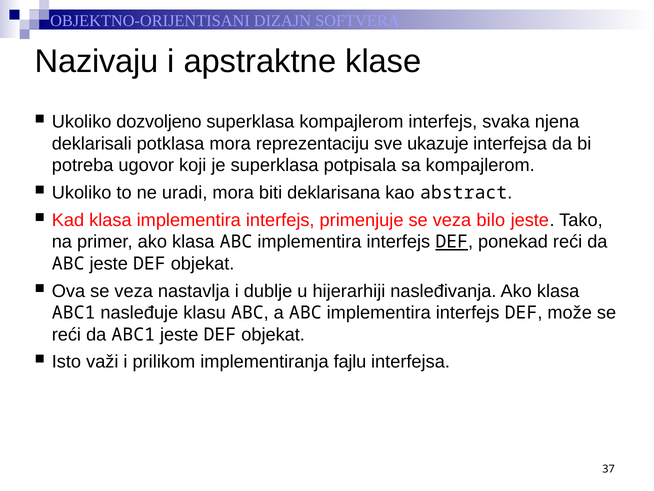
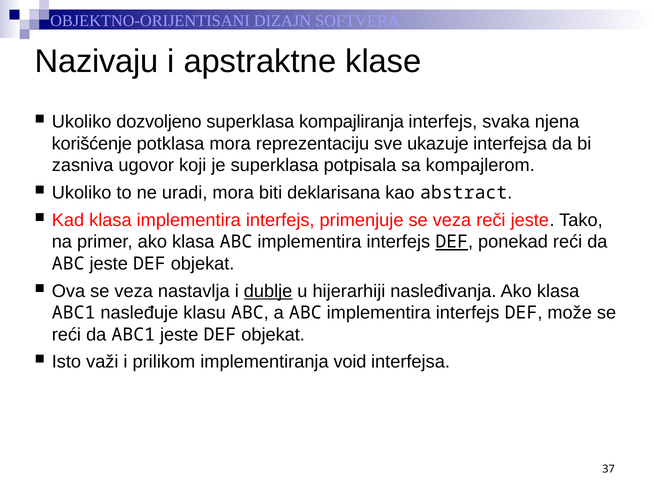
superklasa kompajlerom: kompajlerom -> kompajliranja
deklarisali: deklarisali -> korišćenje
potreba: potreba -> zasniva
bilo: bilo -> reči
dublje underline: none -> present
fajlu: fajlu -> void
